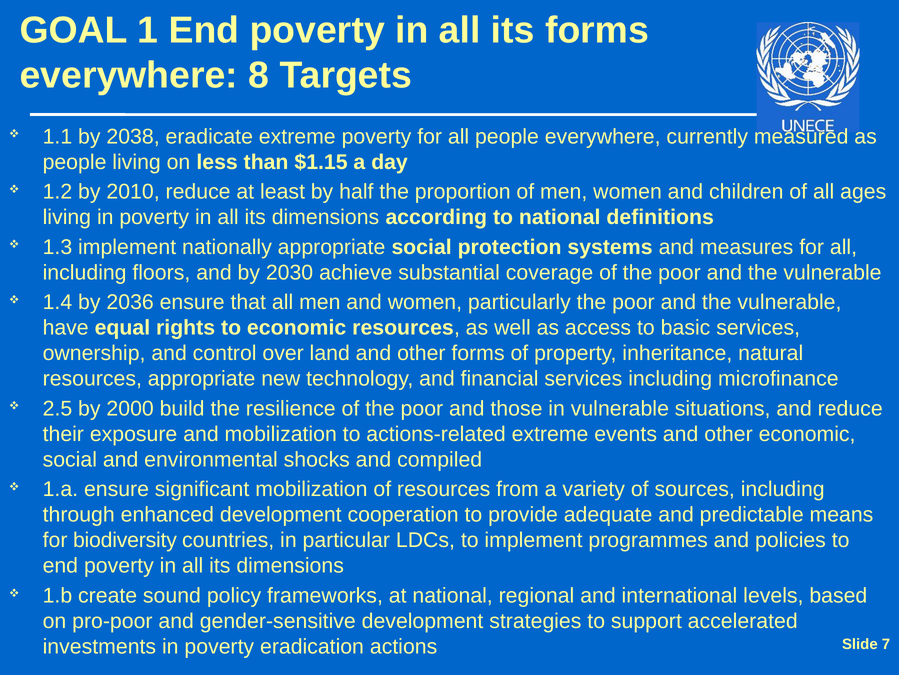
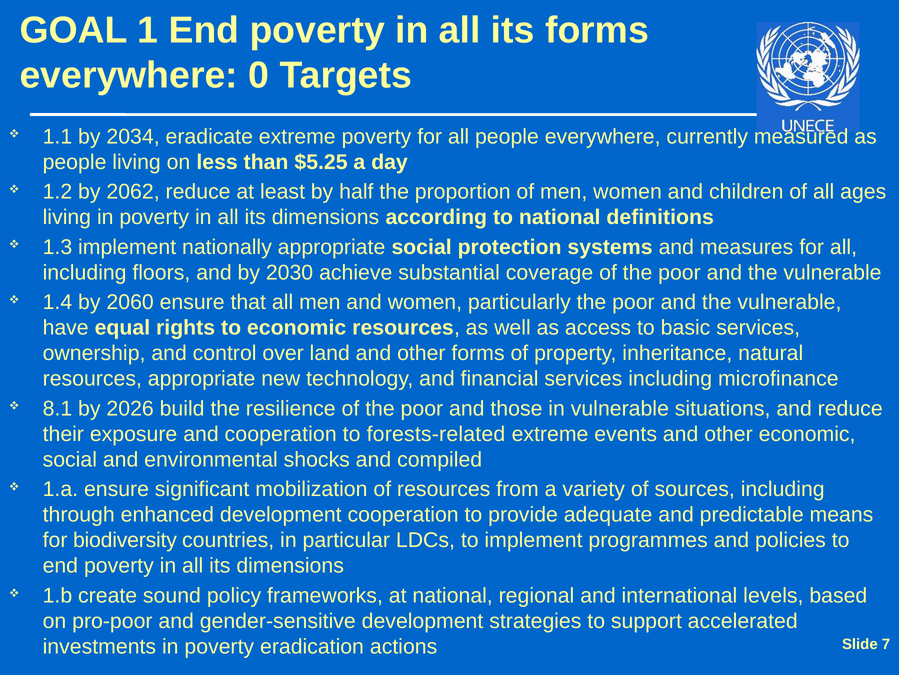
8: 8 -> 0
2038: 2038 -> 2034
$1.15: $1.15 -> $5.25
2010: 2010 -> 2062
2036: 2036 -> 2060
2.5: 2.5 -> 8.1
2000: 2000 -> 2026
and mobilization: mobilization -> cooperation
actions-related: actions-related -> forests-related
